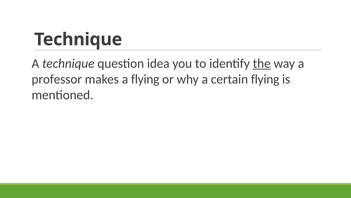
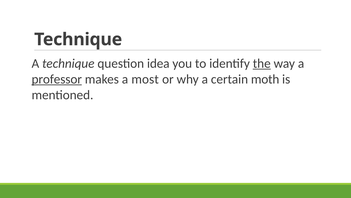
professor underline: none -> present
a flying: flying -> most
certain flying: flying -> moth
